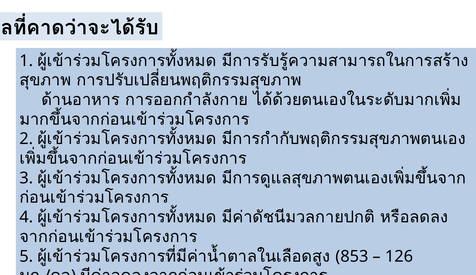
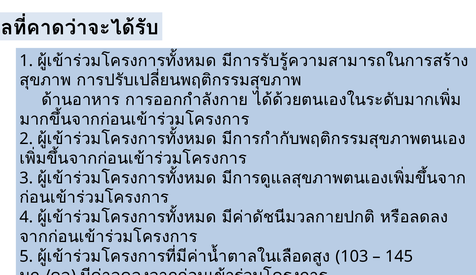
853: 853 -> 103
126: 126 -> 145
